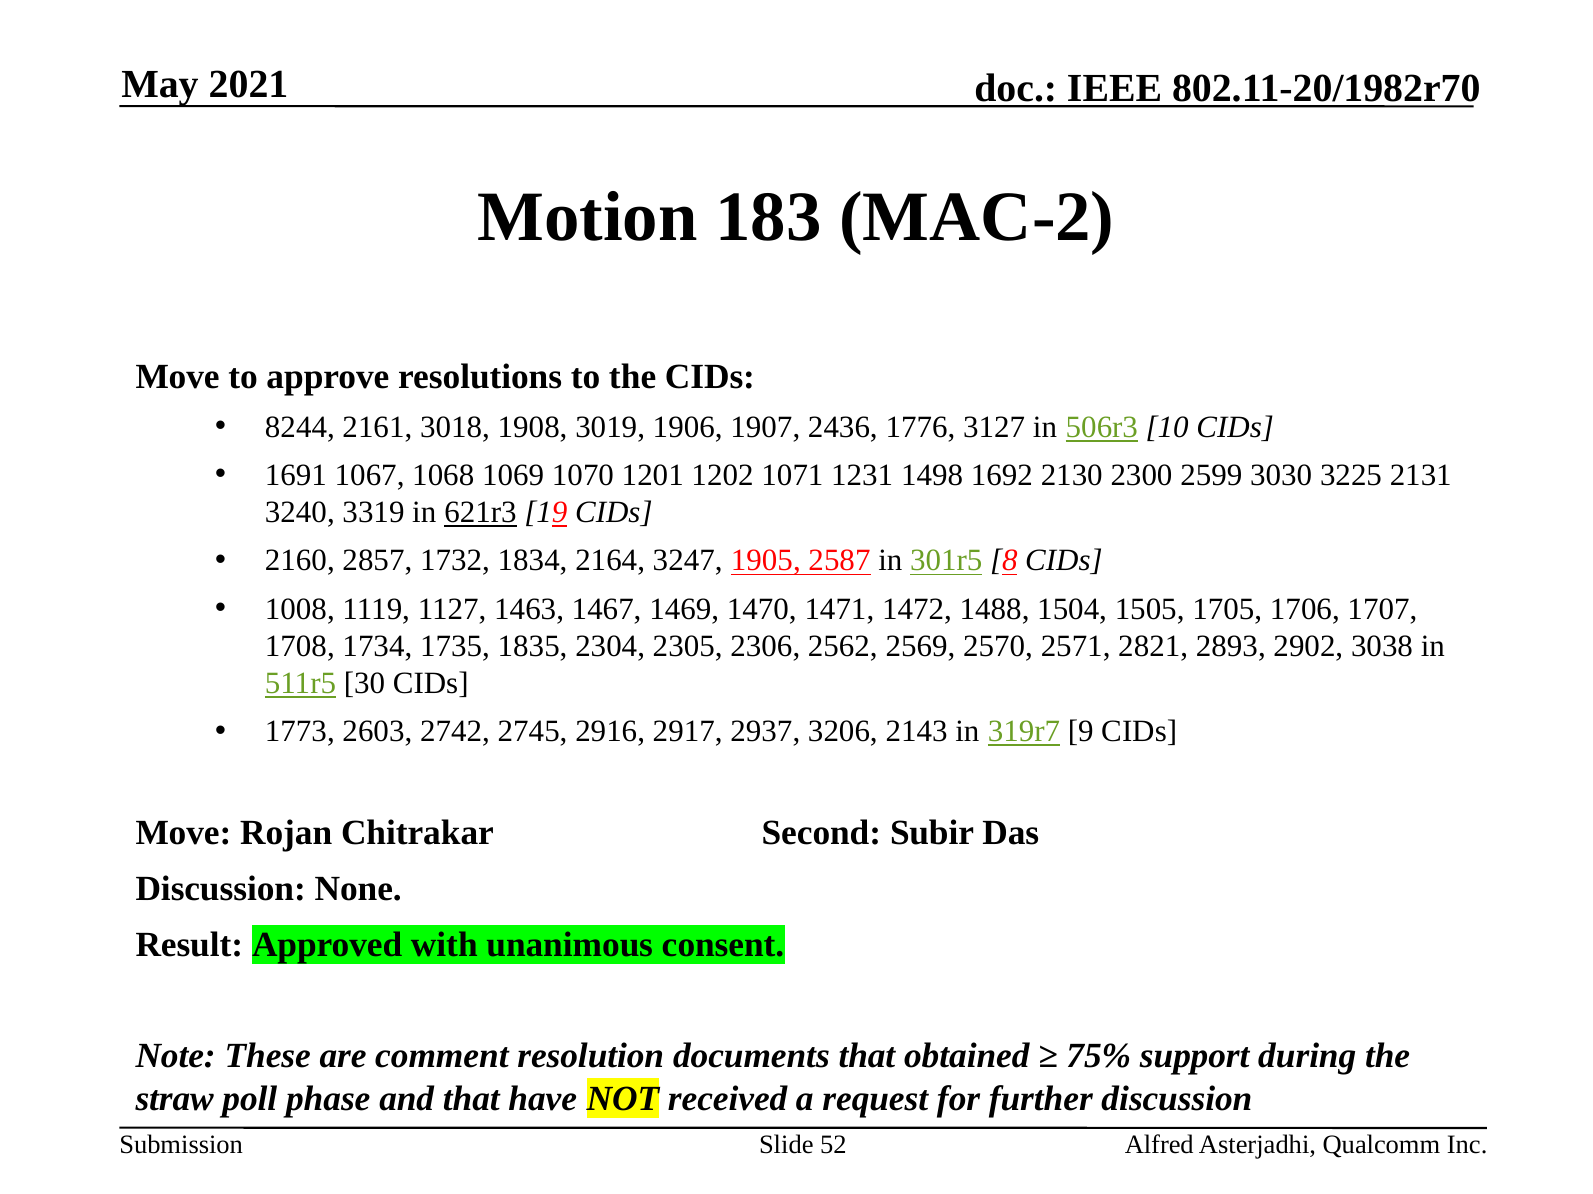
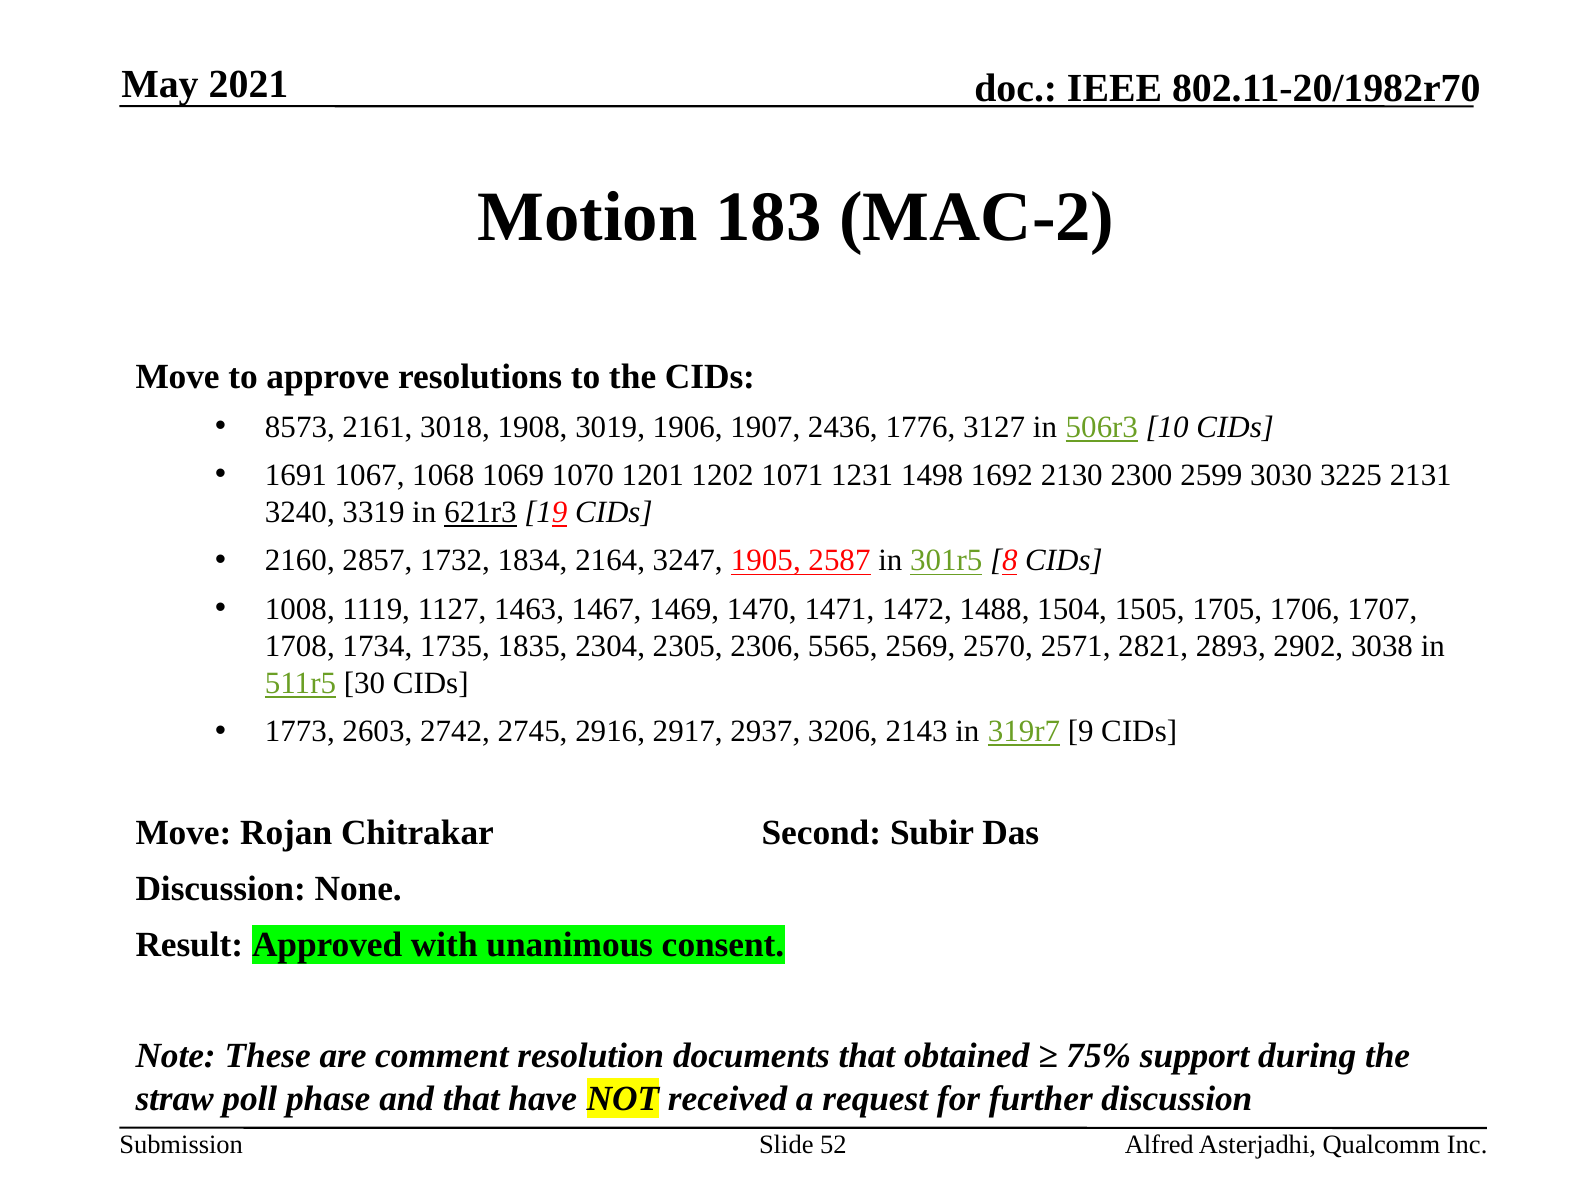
8244: 8244 -> 8573
2562: 2562 -> 5565
